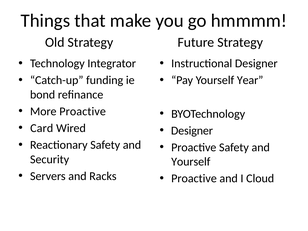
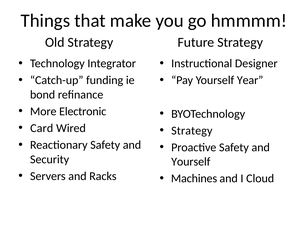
More Proactive: Proactive -> Electronic
Designer at (192, 131): Designer -> Strategy
Proactive at (194, 179): Proactive -> Machines
